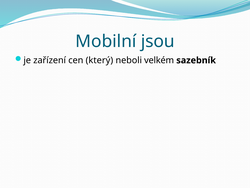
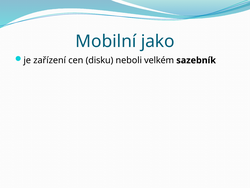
jsou: jsou -> jako
který: který -> disku
